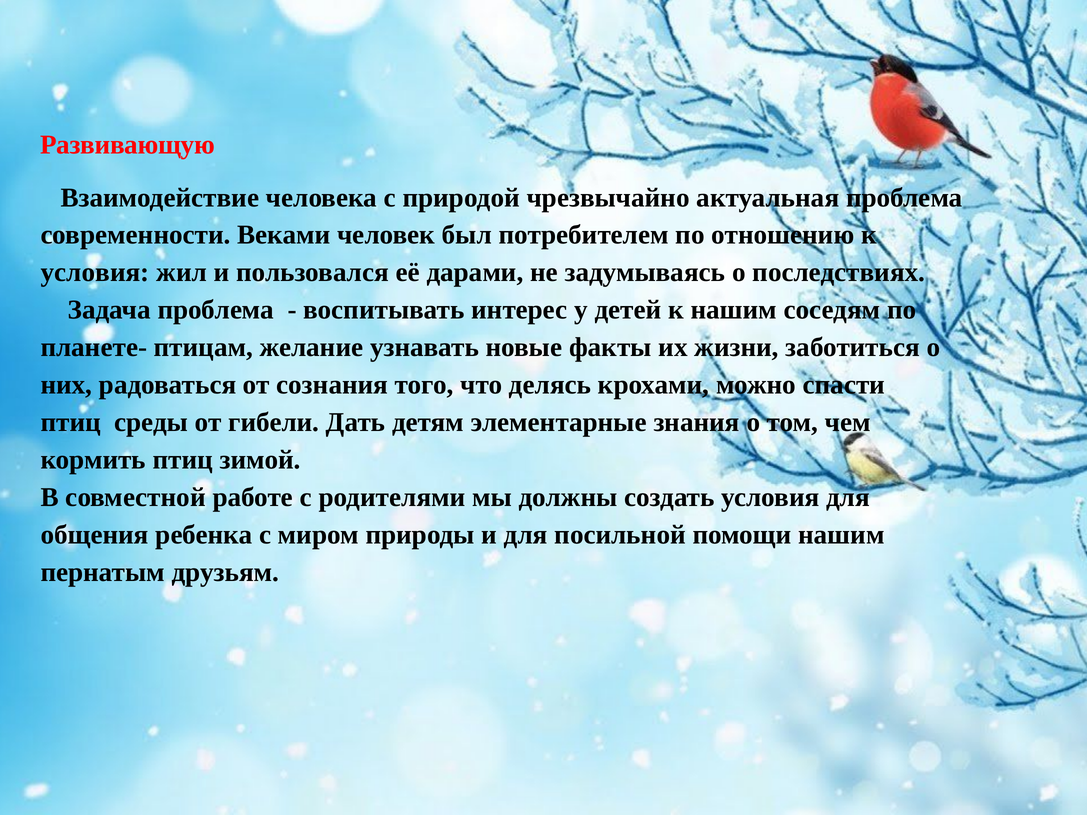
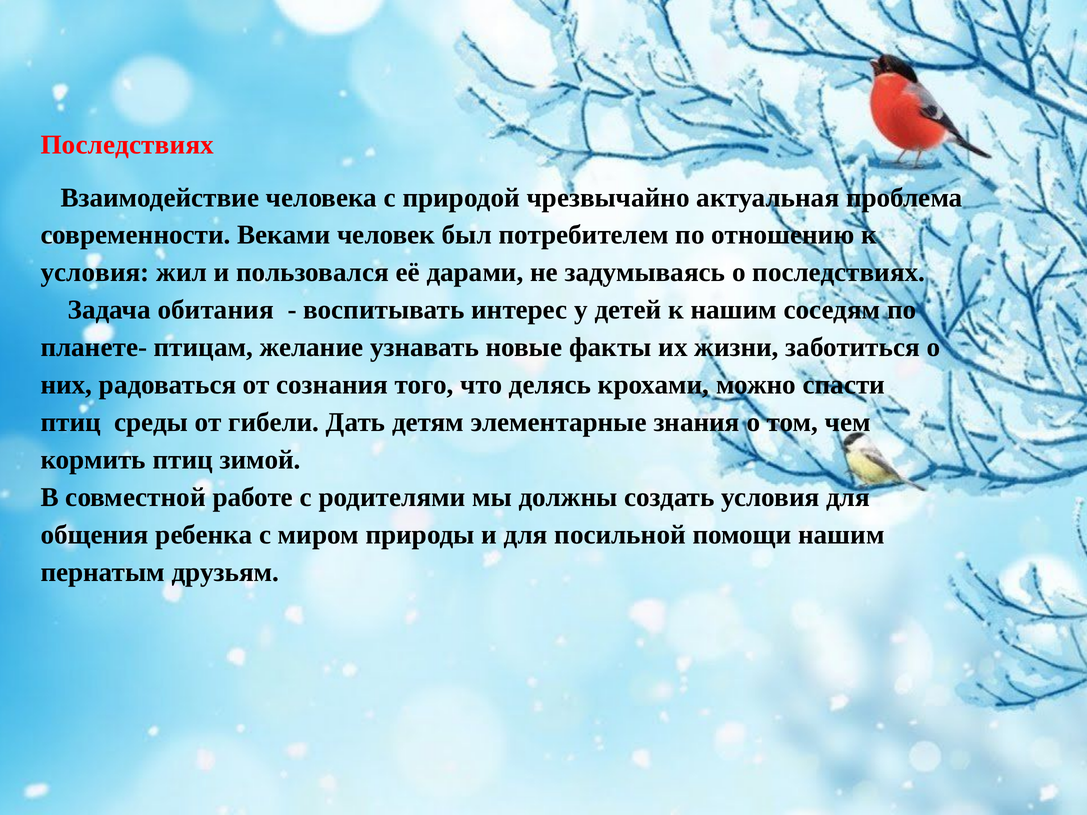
Развивающую at (128, 145): Развивающую -> Последствиях
Задача проблема: проблема -> обитания
